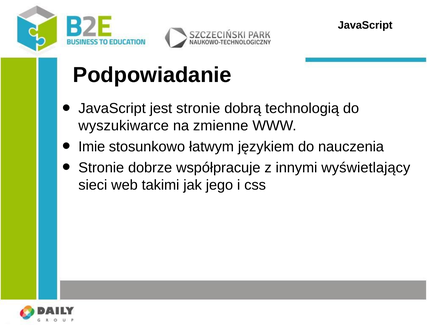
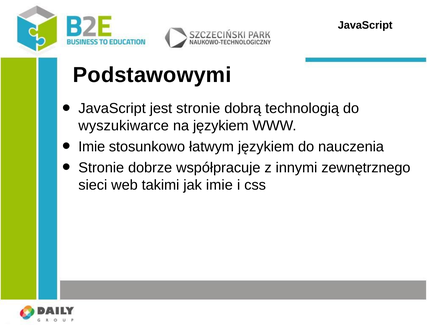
Podpowiadanie: Podpowiadanie -> Podstawowymi
na zmienne: zmienne -> językiem
wyświetlający: wyświetlający -> zewnętrznego
jak jego: jego -> imie
